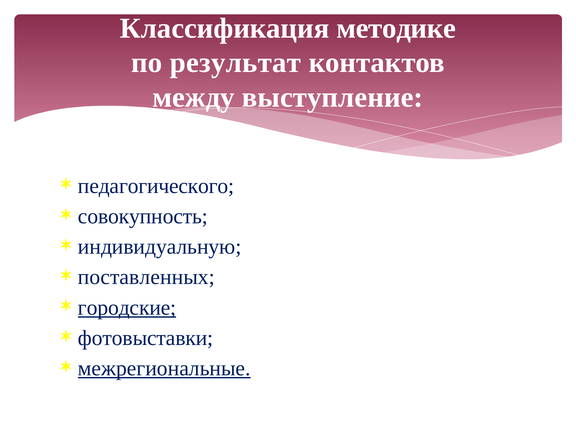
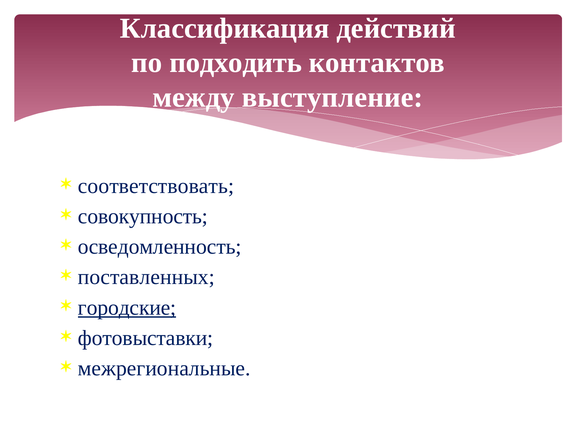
методике: методике -> действий
результат: результат -> подходить
педагогического: педагогического -> соответствовать
индивидуальную: индивидуальную -> осведомленность
межрегиональные underline: present -> none
